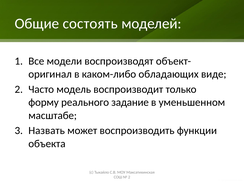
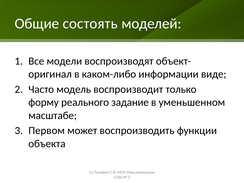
обладающих: обладающих -> информации
Назвать: Назвать -> Первом
